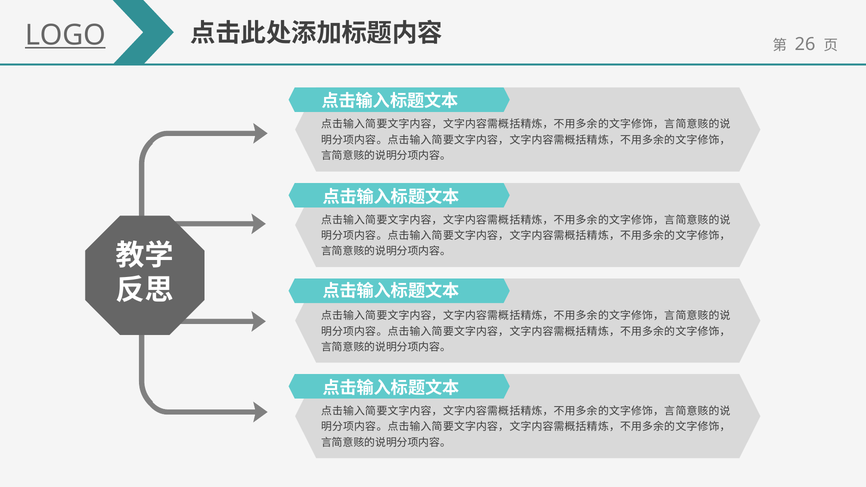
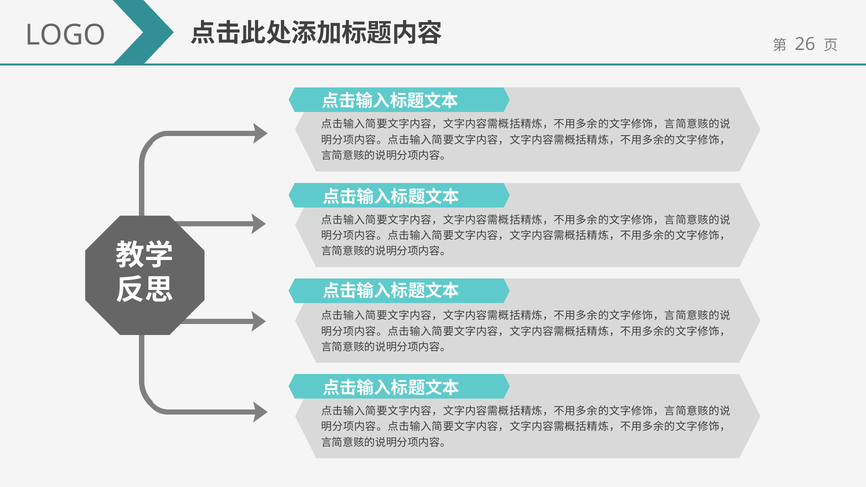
LOGO underline: present -> none
